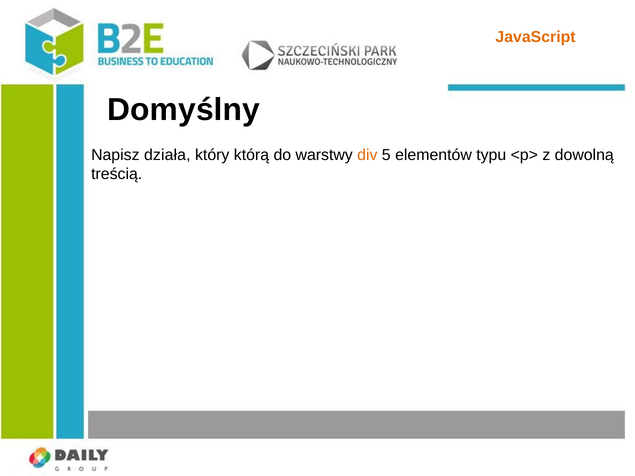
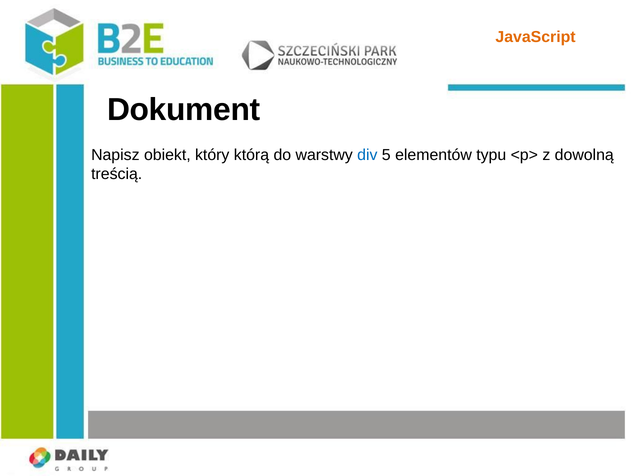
Domyślny: Domyślny -> Dokument
działa: działa -> obiekt
div colour: orange -> blue
